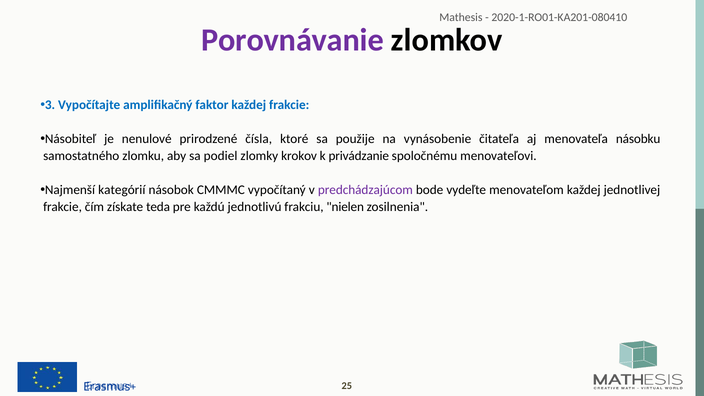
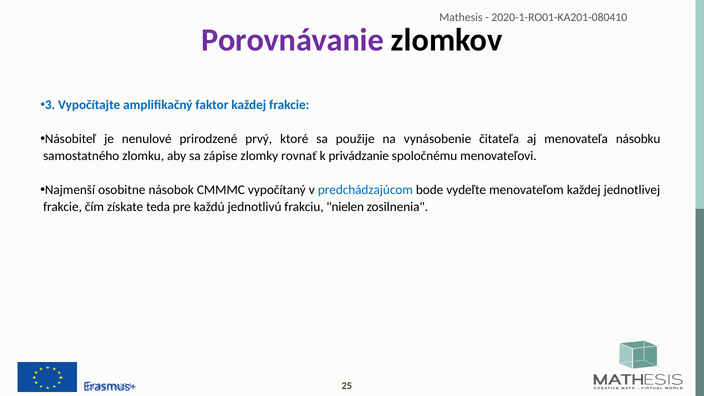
čísla: čísla -> prvý
podiel: podiel -> zápise
krokov: krokov -> rovnať
kategórií: kategórií -> osobitne
predchádzajúcom colour: purple -> blue
